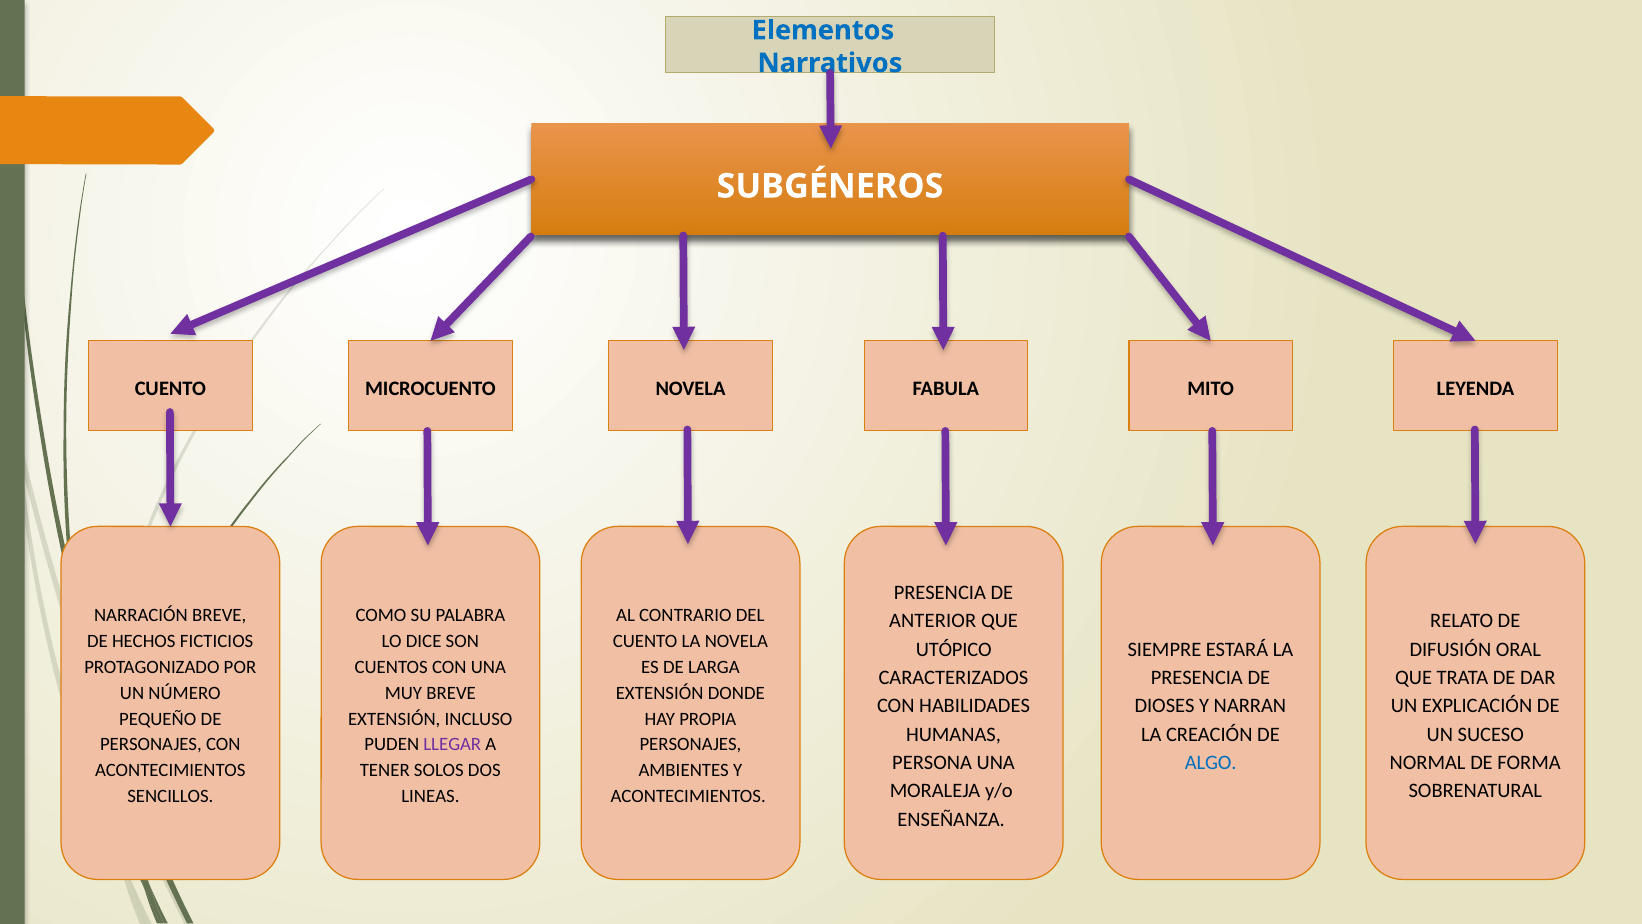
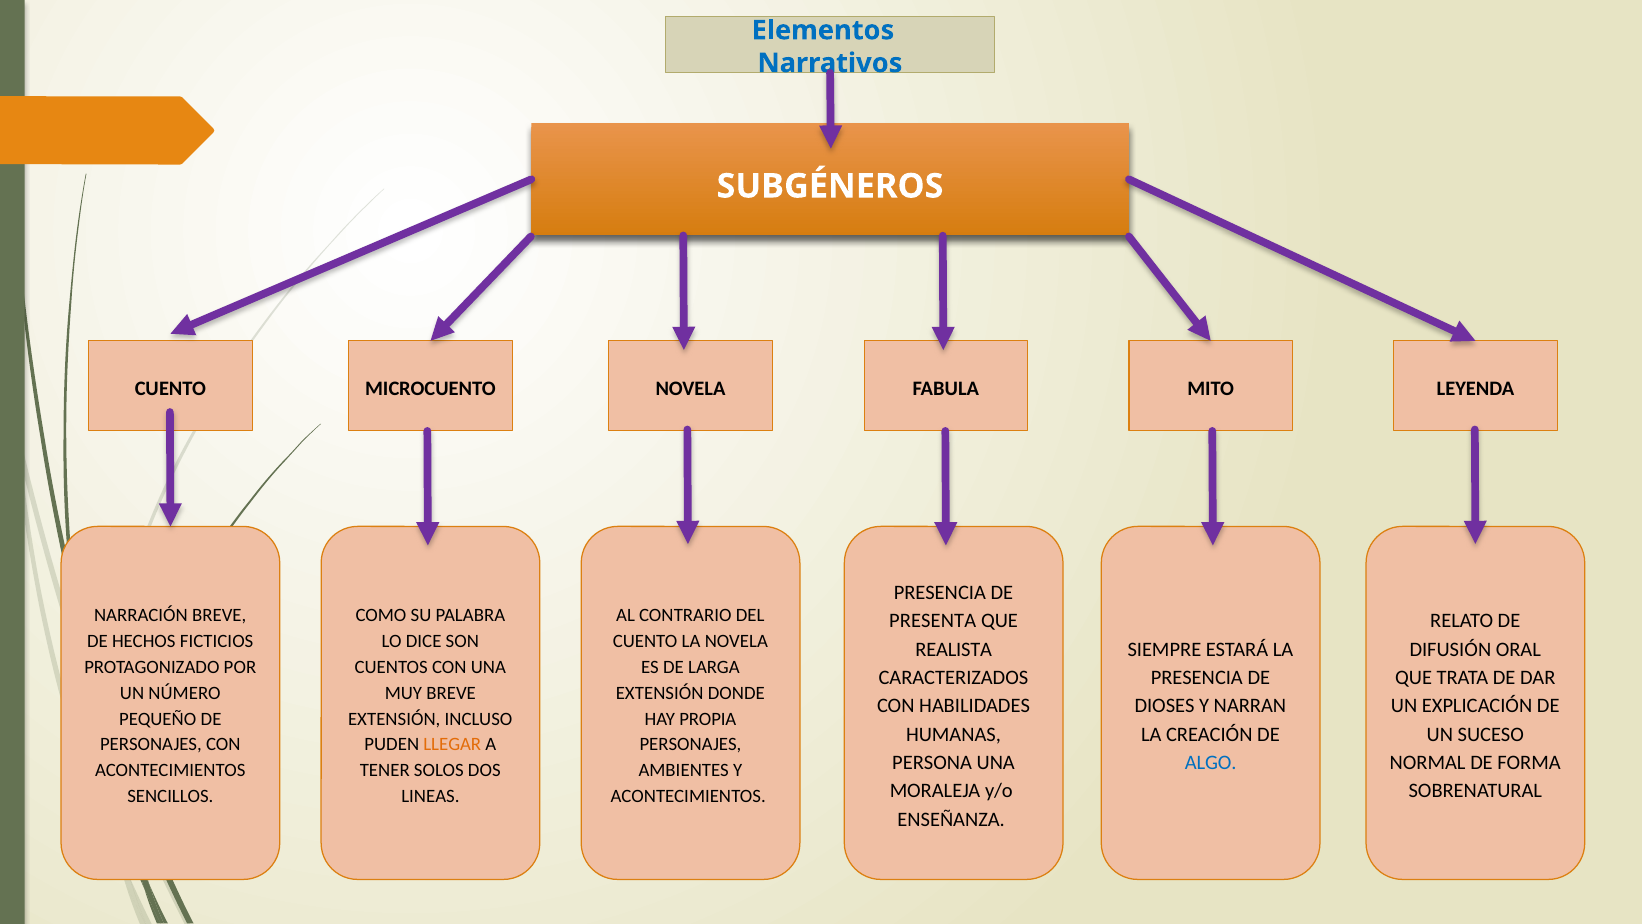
ANTERIOR: ANTERIOR -> PRESENTA
UTÓPICO: UTÓPICO -> REALISTA
LLEGAR colour: purple -> orange
